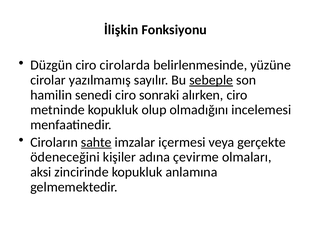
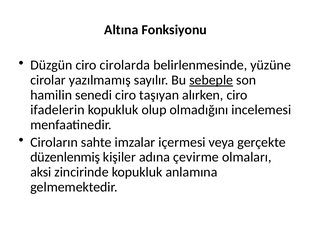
İlişkin: İlişkin -> Altına
sonraki: sonraki -> taşıyan
metninde: metninde -> ifadelerin
sahte underline: present -> none
ödeneceğini: ödeneceğini -> düzenlenmiş
